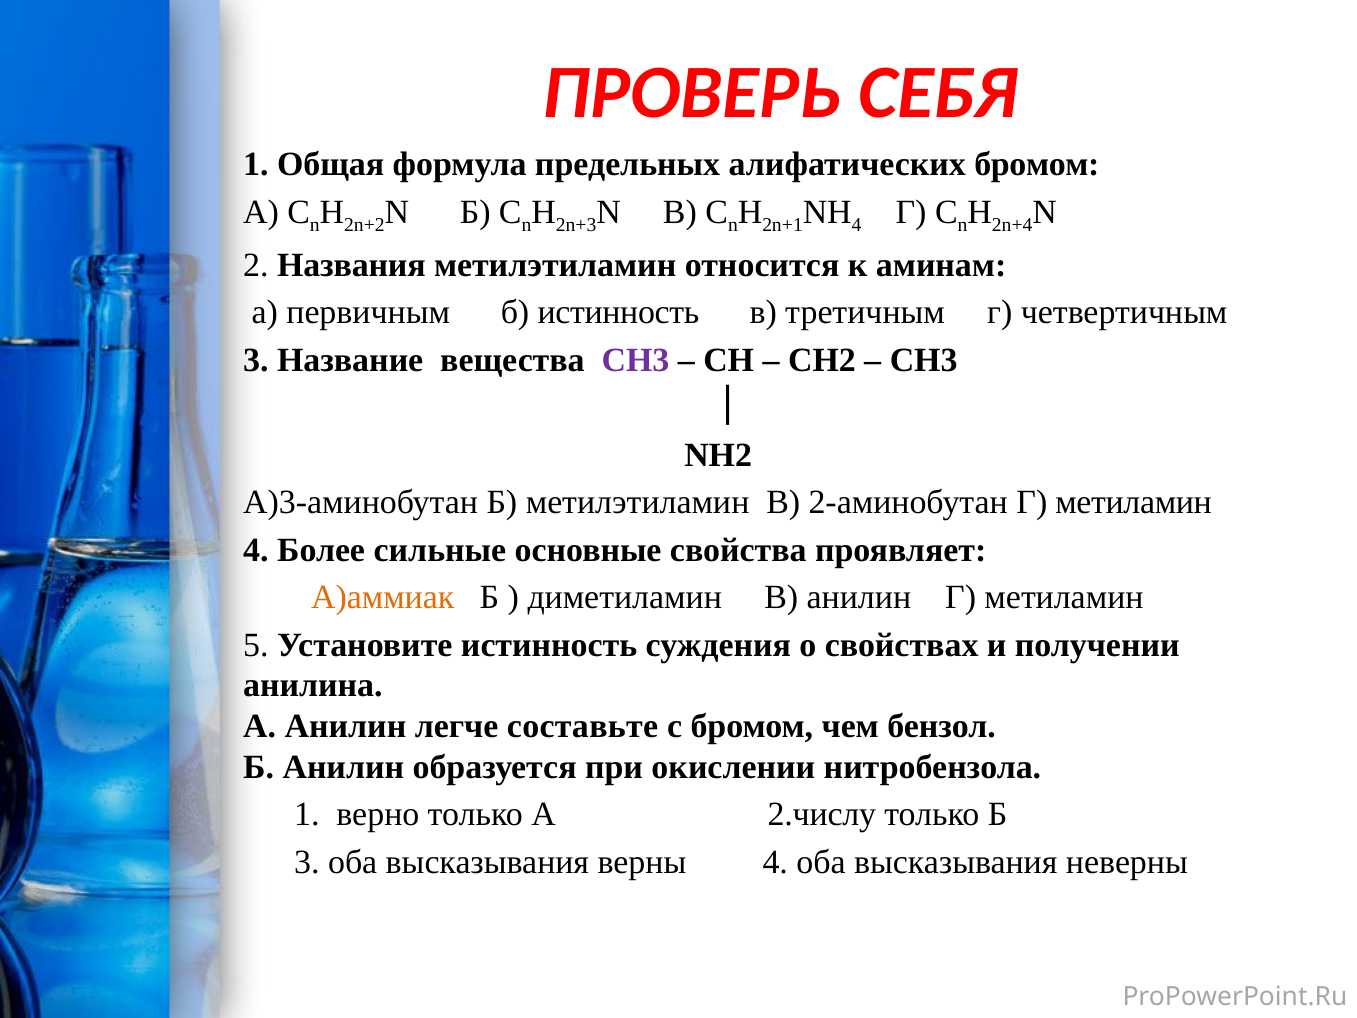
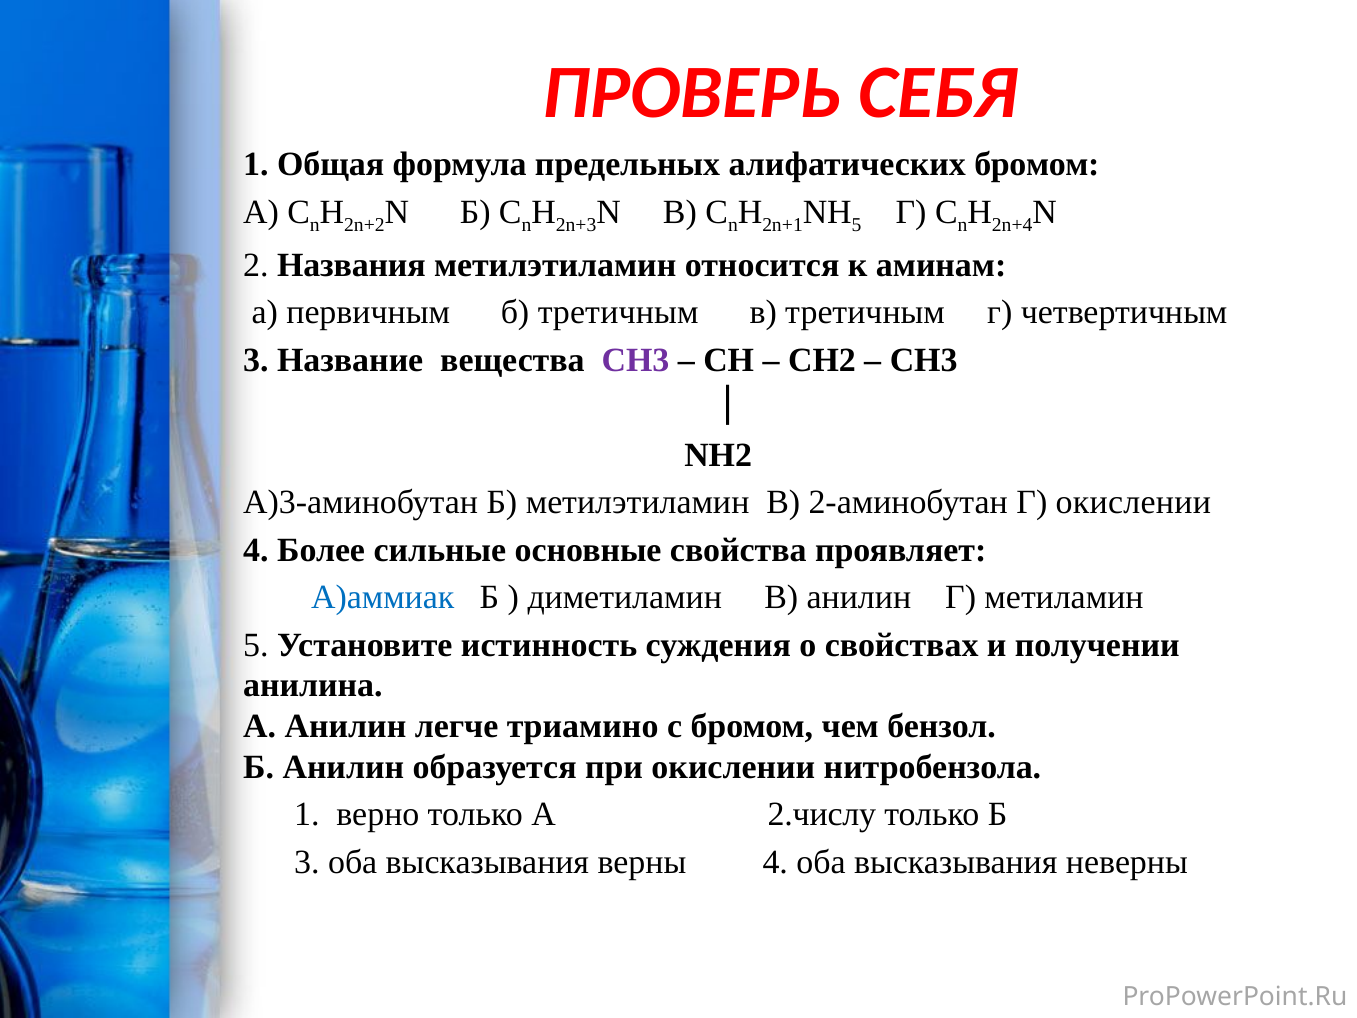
4 at (857, 225): 4 -> 5
б истинность: истинность -> третичным
2-аминобутан Г метиламин: метиламин -> окислении
А)аммиак colour: orange -> blue
составьте: составьте -> триамино
